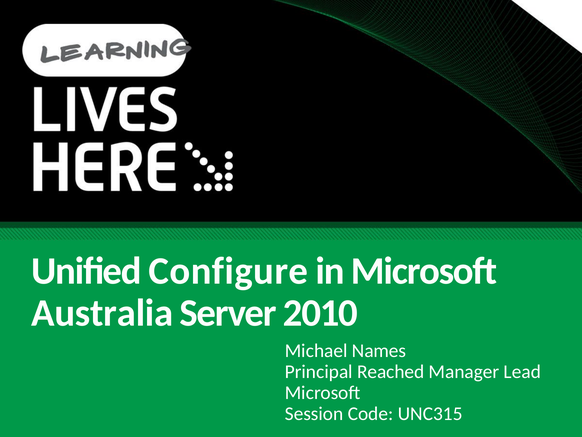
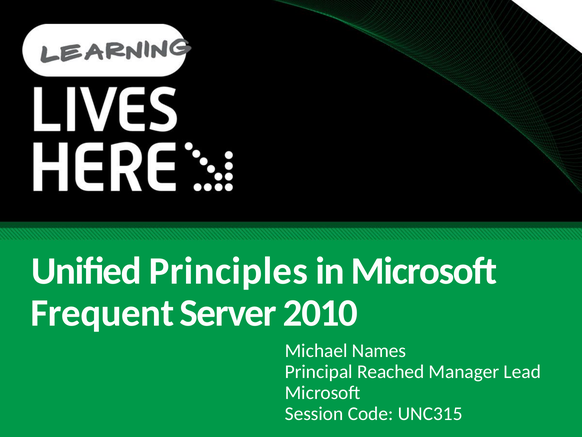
Configure: Configure -> Principles
Australia: Australia -> Frequent
